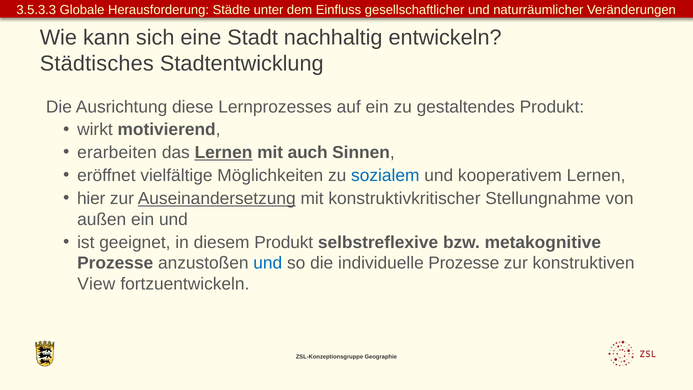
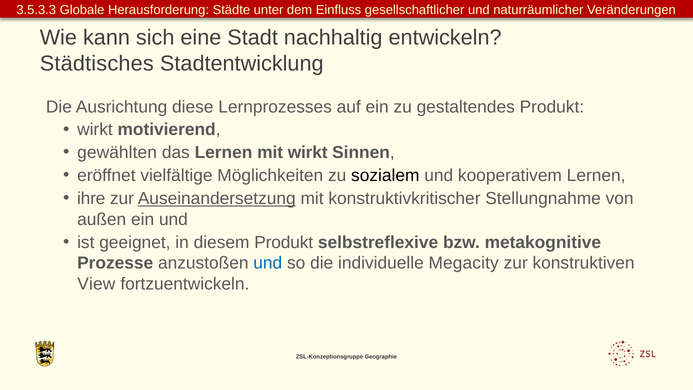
erarbeiten: erarbeiten -> gewählten
Lernen at (223, 153) underline: present -> none
mit auch: auch -> wirkt
sozialem colour: blue -> black
hier: hier -> ihre
individuelle Prozesse: Prozesse -> Megacity
